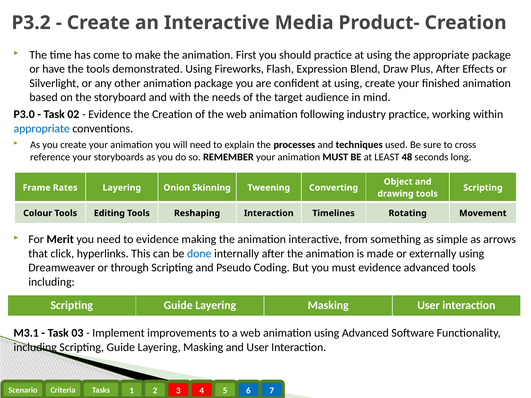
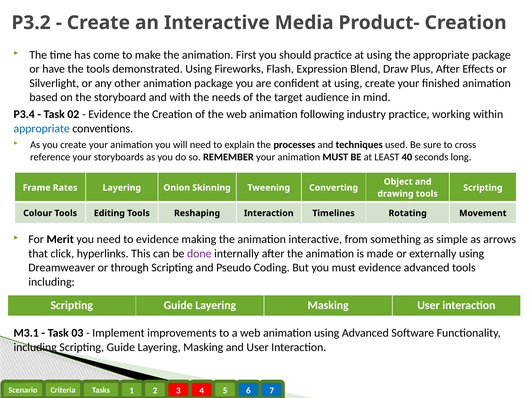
P3.0: P3.0 -> P3.4
48: 48 -> 40
done colour: blue -> purple
